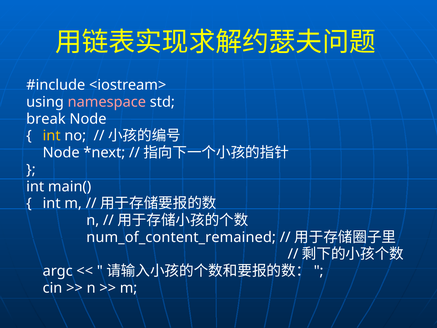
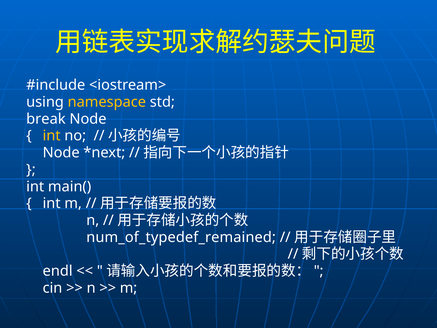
namespace colour: pink -> yellow
num_of_content_remained: num_of_content_remained -> num_of_typedef_remained
argc: argc -> endl
